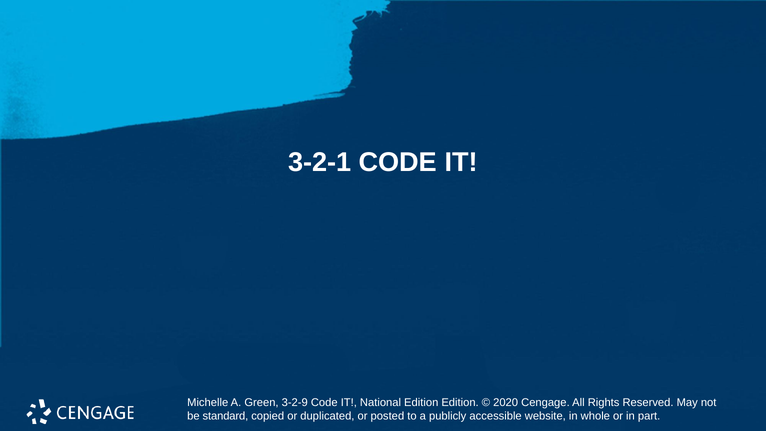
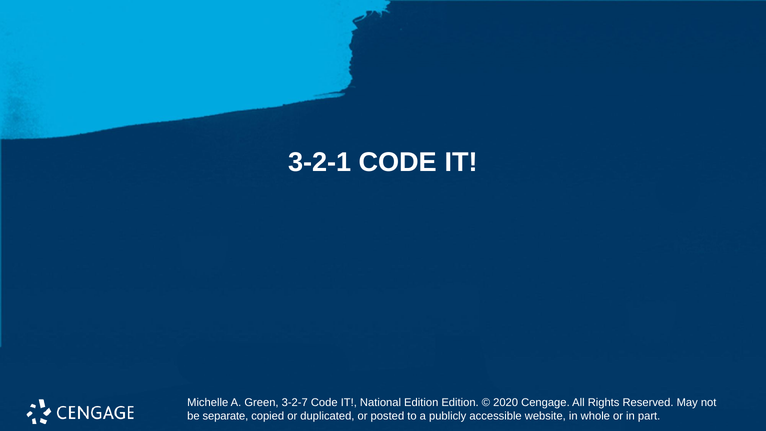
3-2-9: 3-2-9 -> 3-2-7
standard: standard -> separate
